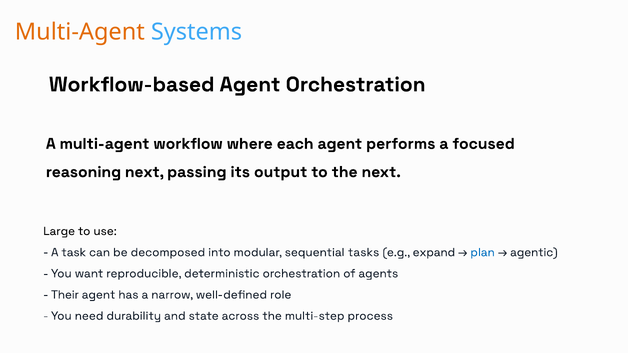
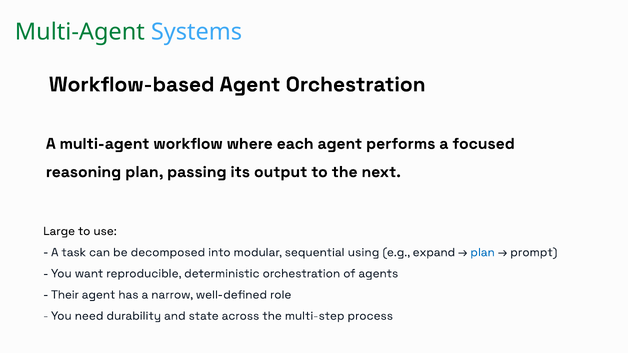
Multi-Agent at (80, 32) colour: orange -> green
reasoning next: next -> plan
tasks: tasks -> using
agentic: agentic -> prompt
